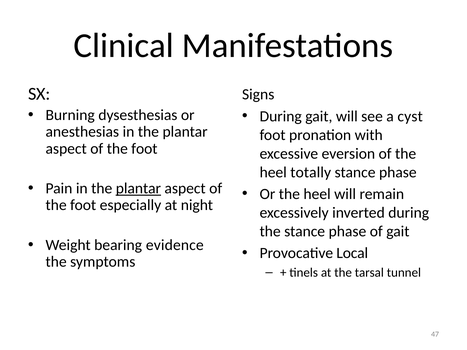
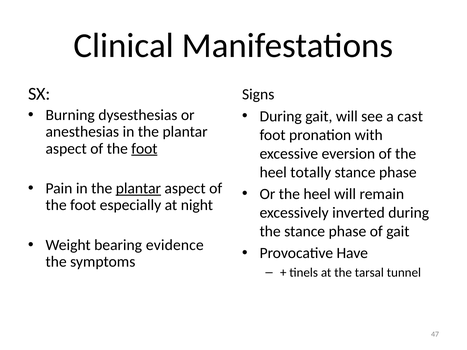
cyst: cyst -> cast
foot at (144, 149) underline: none -> present
Local: Local -> Have
